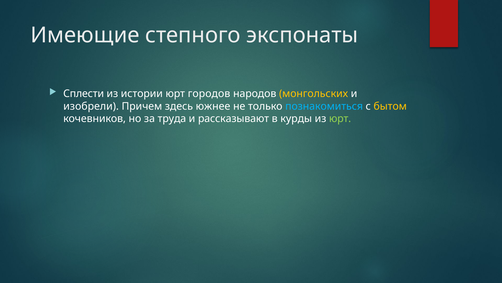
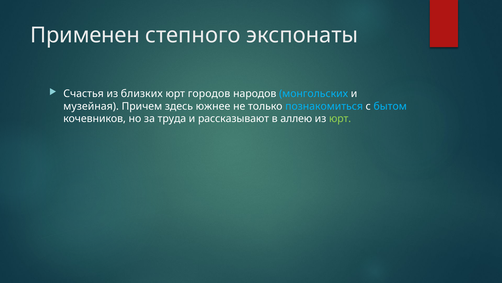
Имеющие: Имеющие -> Применен
Сплести: Сплести -> Счастья
истории: истории -> близких
монгольских colour: yellow -> light blue
изобрели: изобрели -> музейная
бытом colour: yellow -> light blue
курды: курды -> аллею
